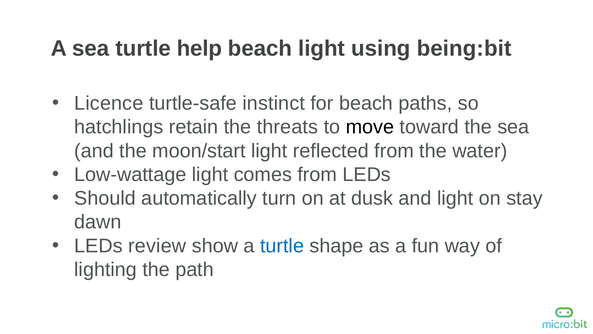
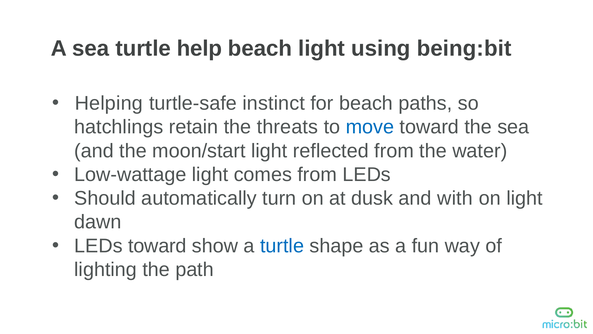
Licence: Licence -> Helping
move colour: black -> blue
and light: light -> with
on stay: stay -> light
LEDs review: review -> toward
